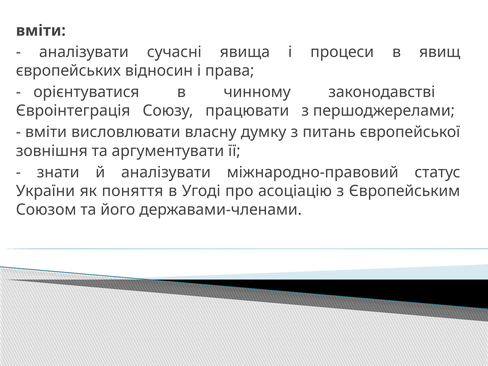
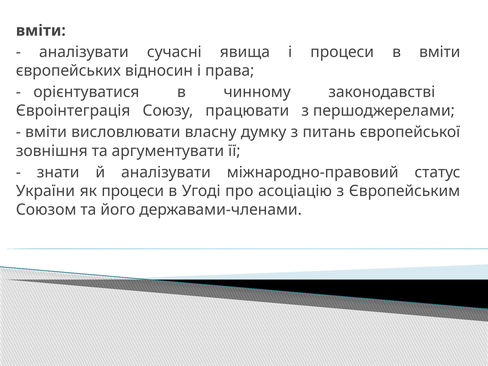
в явищ: явищ -> вміти
як поняття: поняття -> процеси
